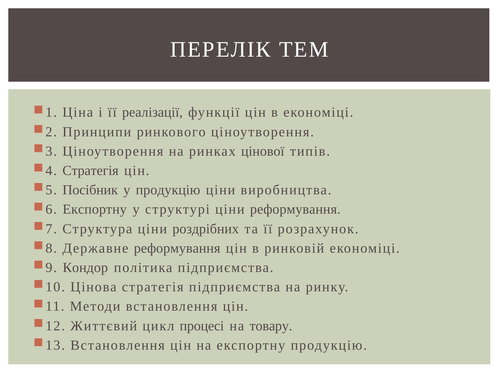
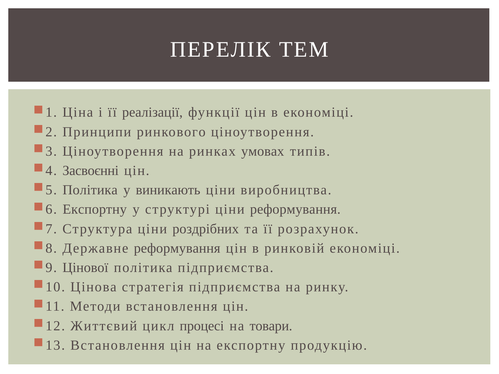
цінової: цінової -> умовах
Стратегія at (91, 171): Стратегія -> Засвоєнні
Посібник at (90, 190): Посібник -> Політика
у продукцію: продукцію -> виникають
Кондор: Кондор -> Цінової
товару: товару -> товари
